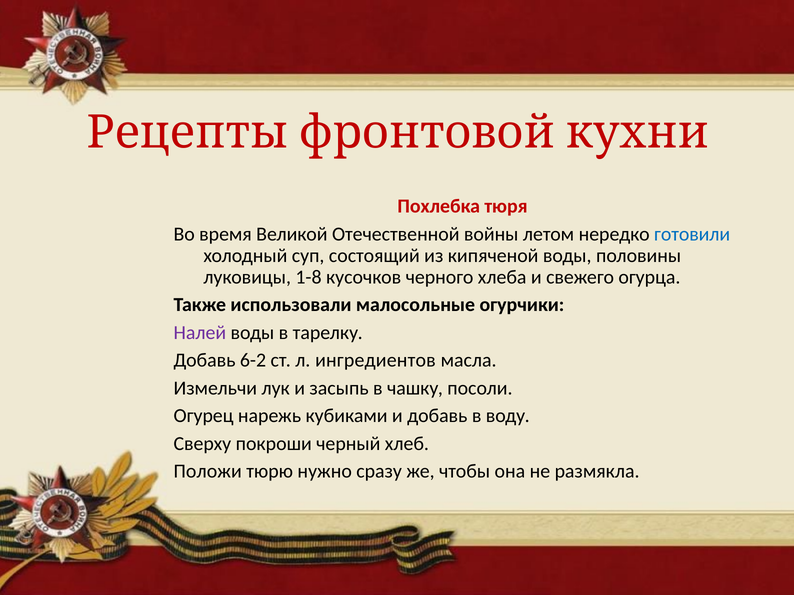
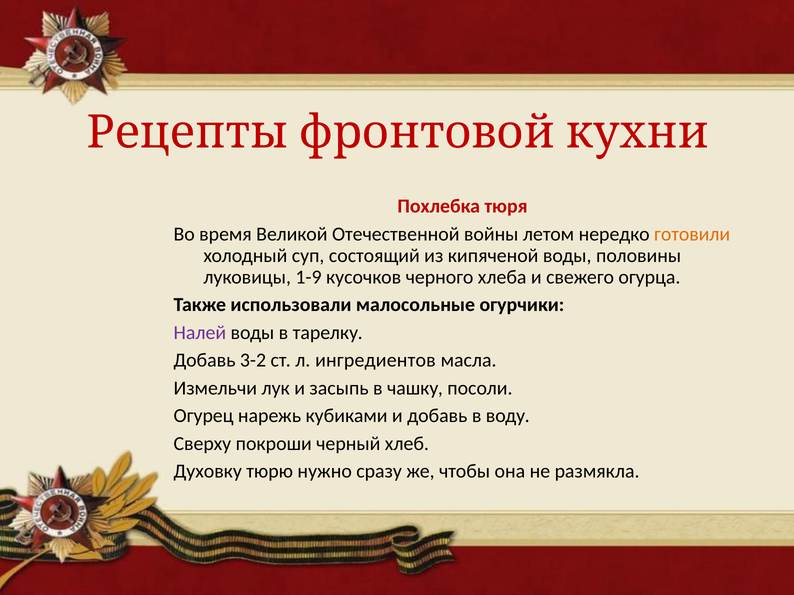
готовили colour: blue -> orange
1-8: 1-8 -> 1-9
6-2: 6-2 -> 3-2
Положи: Положи -> Духовку
